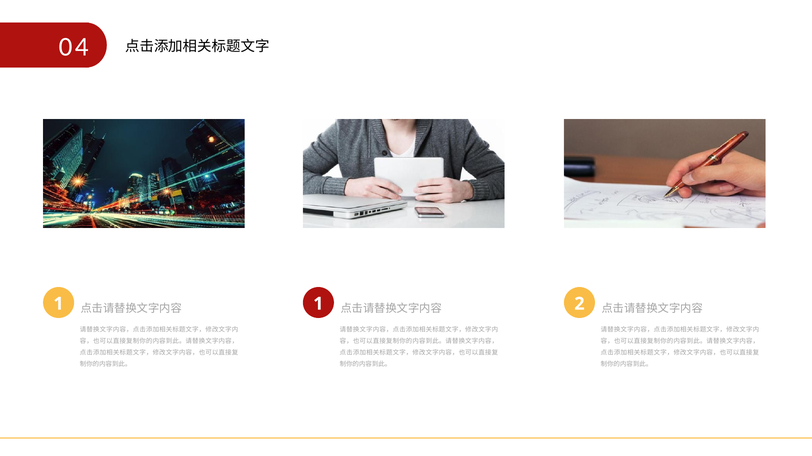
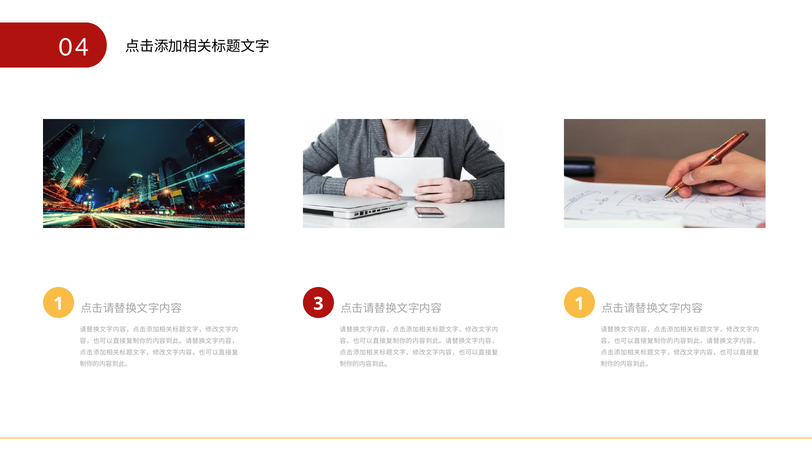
1 at (318, 304): 1 -> 3
2 at (579, 304): 2 -> 1
